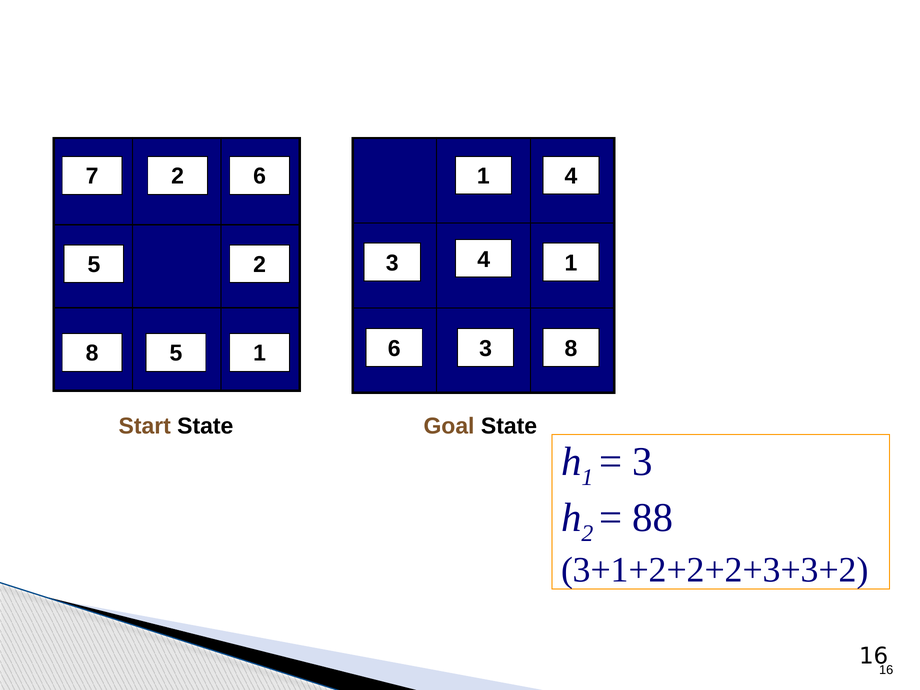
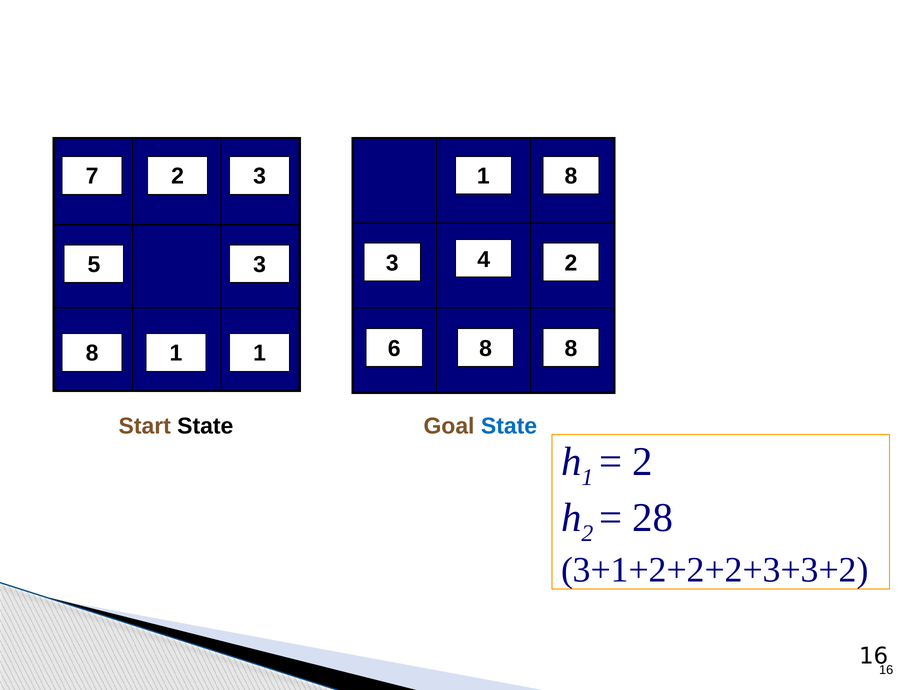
2 6: 6 -> 3
1 4: 4 -> 8
3 1: 1 -> 2
5 2: 2 -> 3
6 3: 3 -> 8
8 5: 5 -> 1
State at (509, 426) colour: black -> blue
3 at (643, 462): 3 -> 2
88: 88 -> 28
